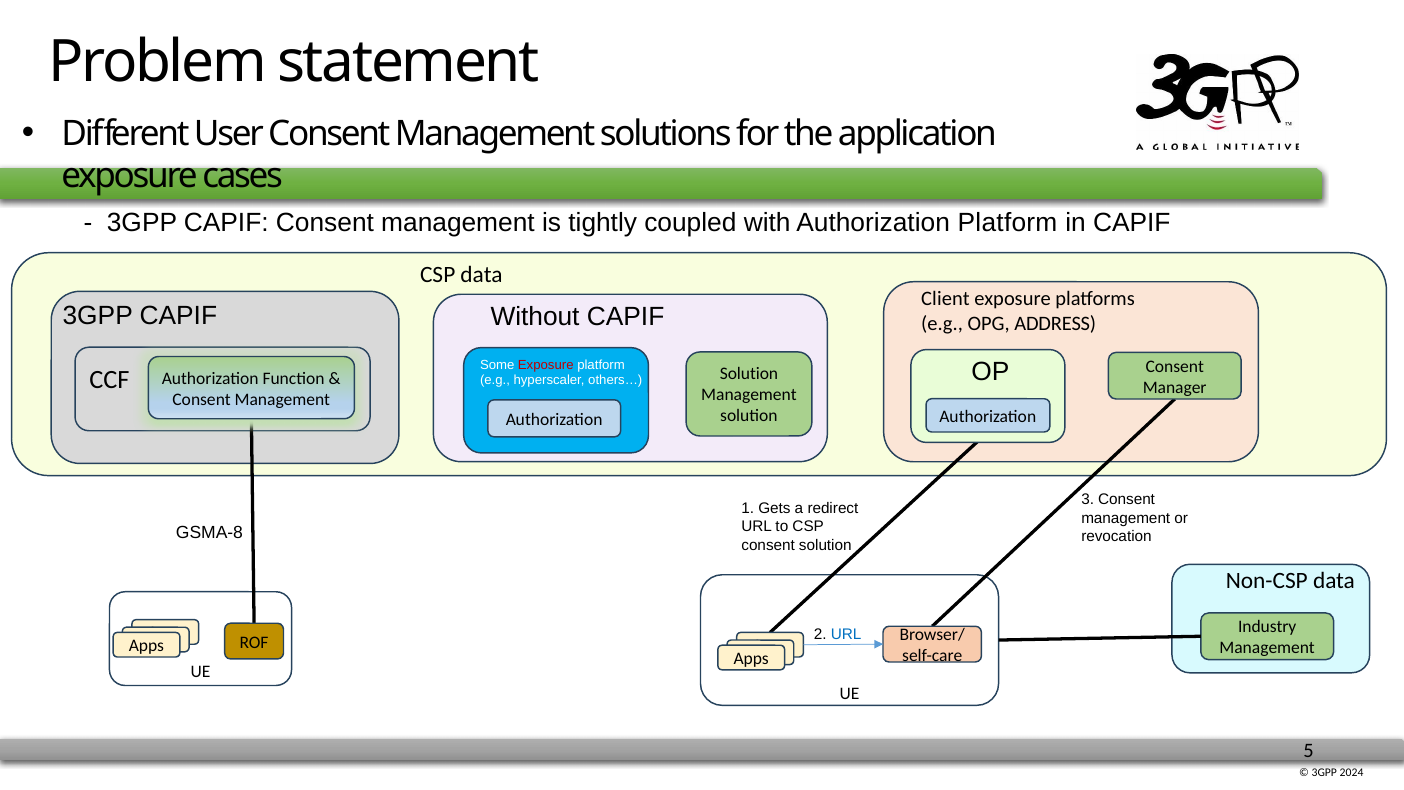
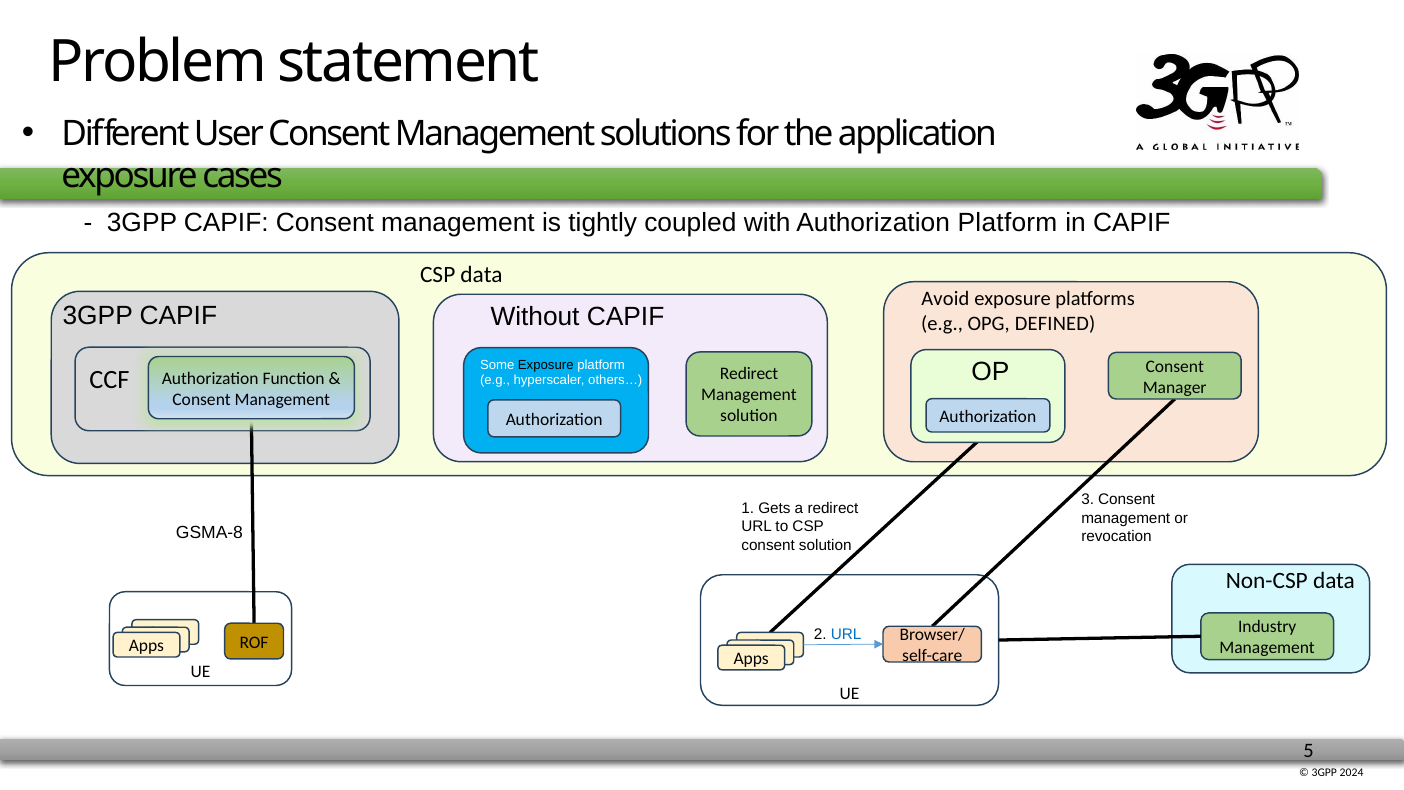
Client: Client -> Avoid
ADDRESS: ADDRESS -> DEFINED
Exposure at (546, 365) colour: red -> black
Solution at (749, 374): Solution -> Redirect
